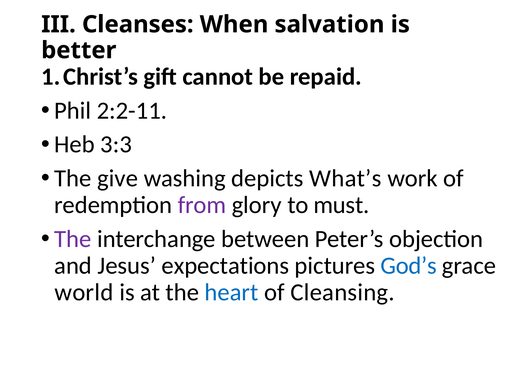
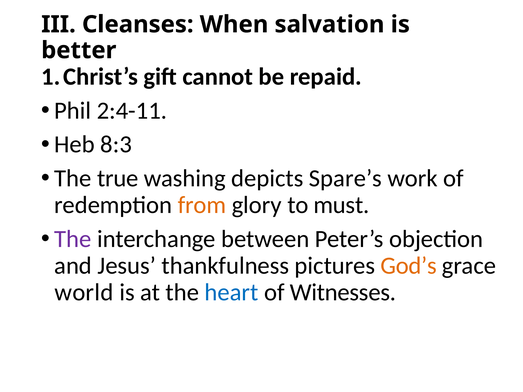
2:2-11: 2:2-11 -> 2:4-11
3:3: 3:3 -> 8:3
give: give -> true
What’s: What’s -> Spare’s
from colour: purple -> orange
expectations: expectations -> thankfulness
God’s colour: blue -> orange
Cleansing: Cleansing -> Witnesses
